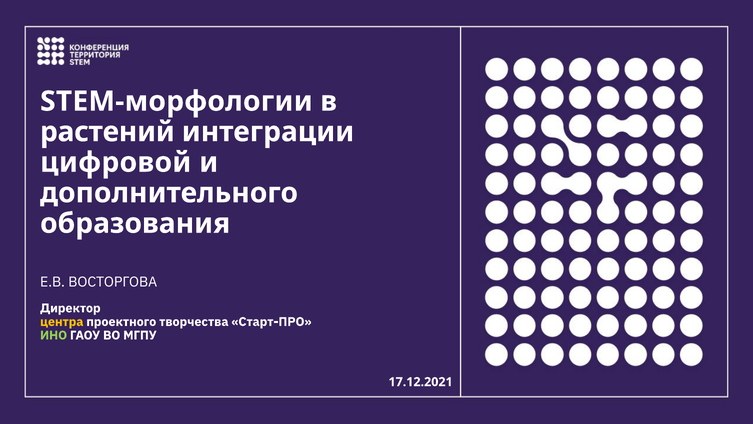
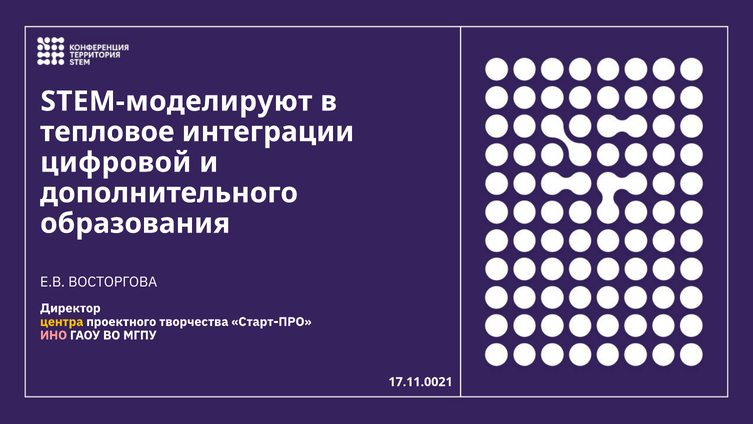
STEM-морфологии: STEM-морфологии -> STEM-моделируют
растений: растений -> тепловое
ИНО colour: light green -> pink
17.12.2021: 17.12.2021 -> 17.11.0021
